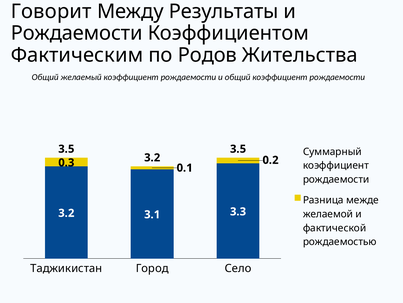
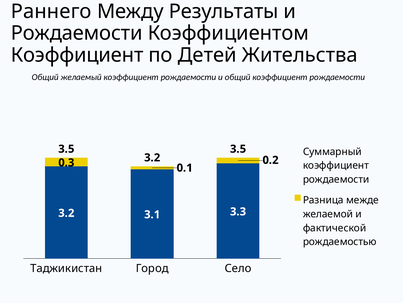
Говорит: Говорит -> Раннего
Фактическим at (77, 55): Фактическим -> Коэффициент
Родов: Родов -> Детей
